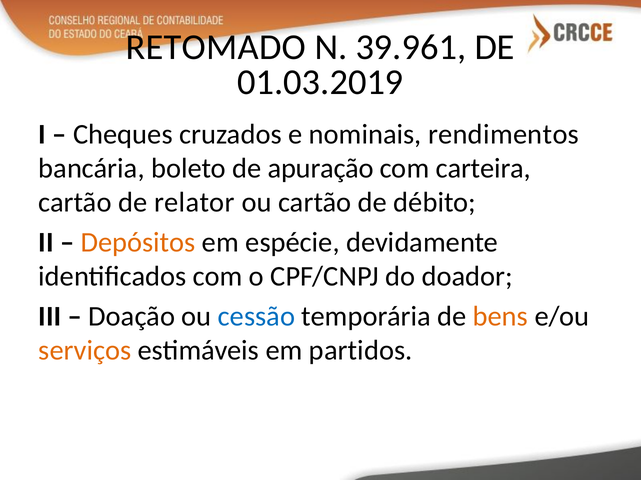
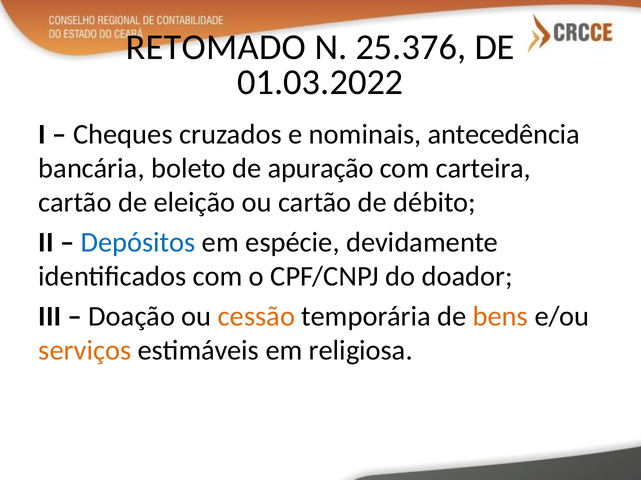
39.961: 39.961 -> 25.376
01.03.2019: 01.03.2019 -> 01.03.2022
rendimentos: rendimentos -> antecedência
relator: relator -> eleição
Depósitos colour: orange -> blue
cessão colour: blue -> orange
partidos: partidos -> religiosa
